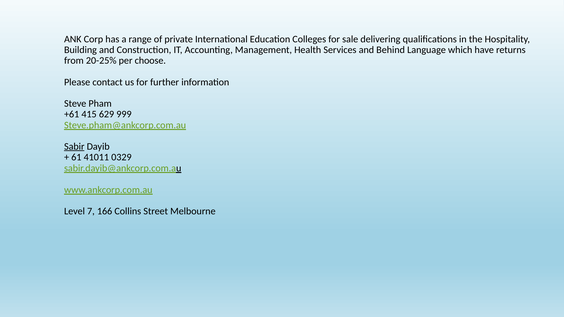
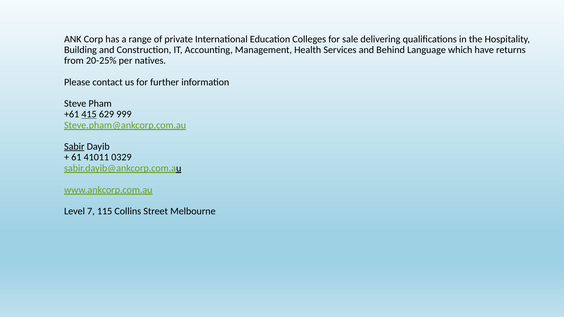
choose: choose -> natives
415 underline: none -> present
166: 166 -> 115
